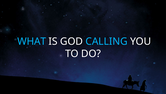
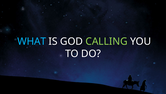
CALLING colour: light blue -> light green
